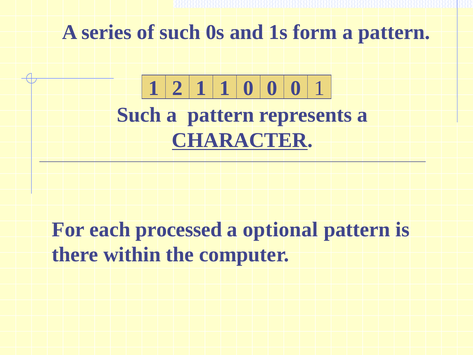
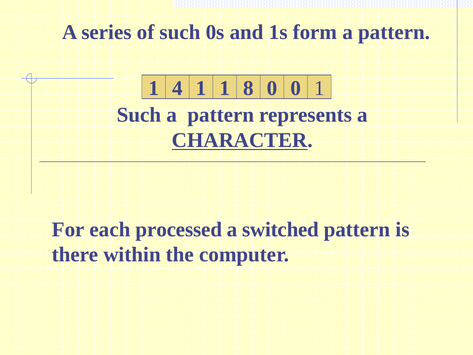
2: 2 -> 4
1 0: 0 -> 8
optional: optional -> switched
